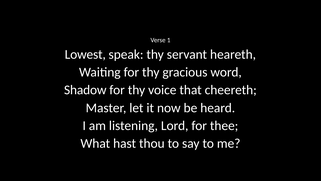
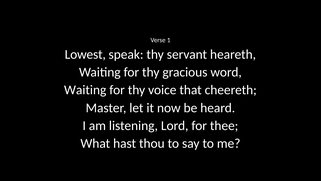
Shadow at (85, 90): Shadow -> Waiting
